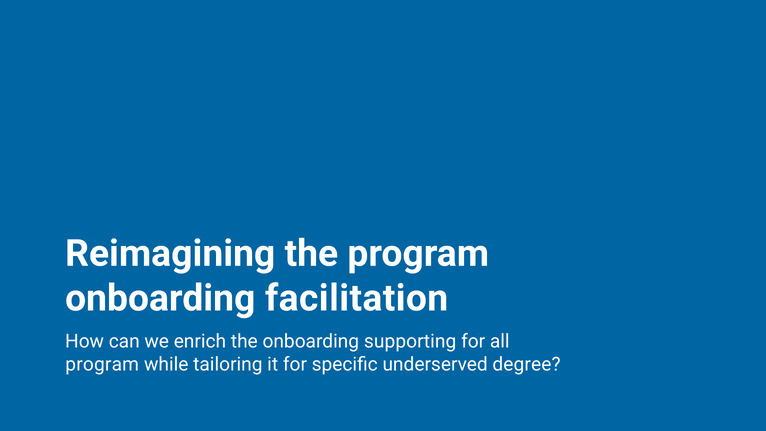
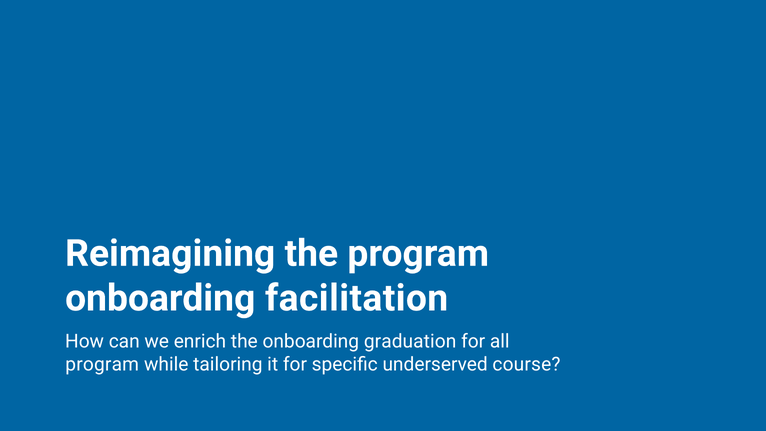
supporting: supporting -> graduation
degree: degree -> course
